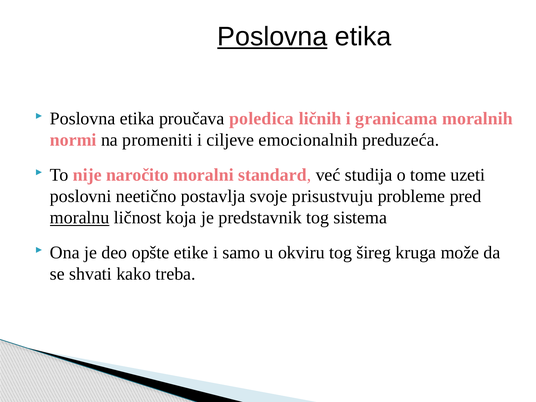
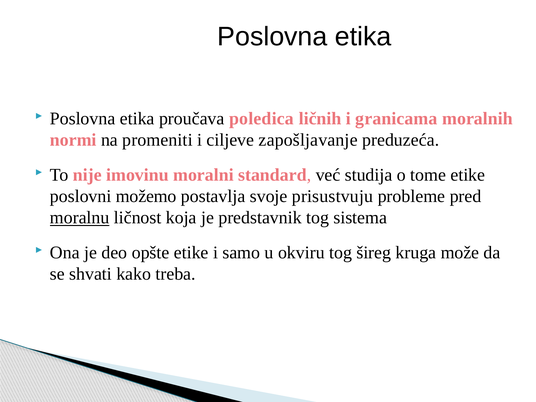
Poslovna at (272, 37) underline: present -> none
emocionalnih: emocionalnih -> zapošljavanje
naročito: naročito -> imovinu
tome uzeti: uzeti -> etike
neetično: neetično -> možemo
